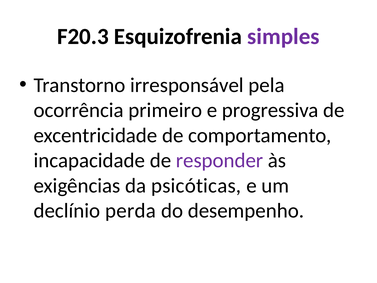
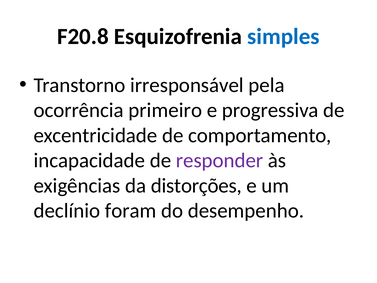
F20.3: F20.3 -> F20.8
simples colour: purple -> blue
psicóticas: psicóticas -> distorções
perda: perda -> foram
